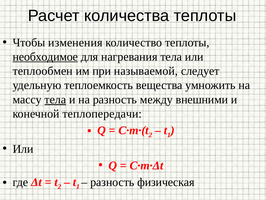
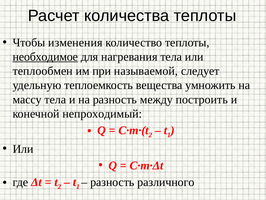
тела at (55, 99) underline: present -> none
внешними: внешними -> построить
теплопередачи: теплопередачи -> непроходимый
физическая: физическая -> различного
